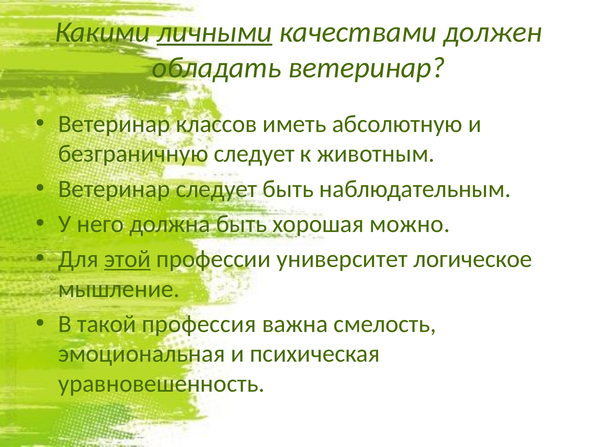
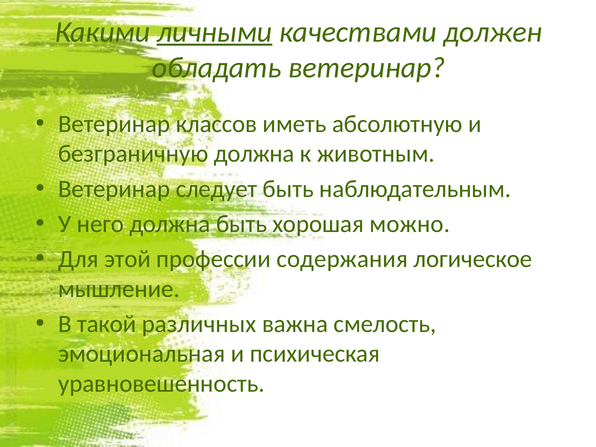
безграничную следует: следует -> должна
этой underline: present -> none
университет: университет -> содержания
профессия: профессия -> различных
